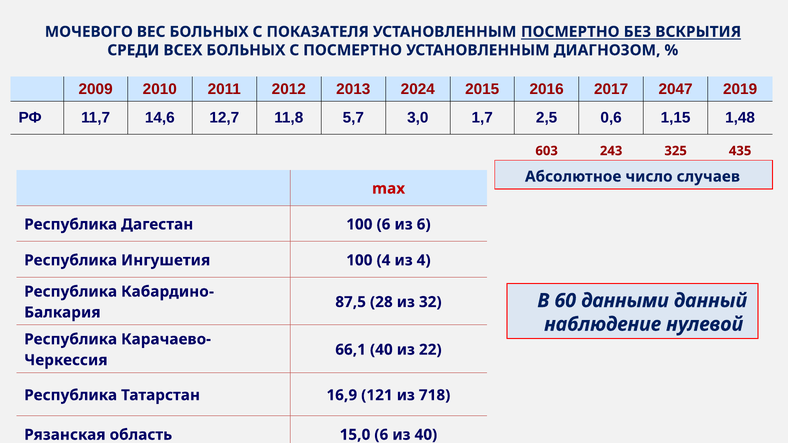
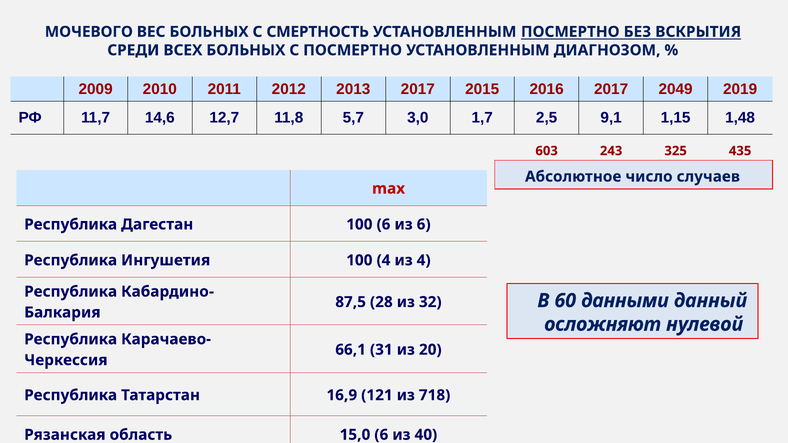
ПОКАЗАТЕЛЯ: ПОКАЗАТЕЛЯ -> СМЕРТНОСТЬ
2013 2024: 2024 -> 2017
2047: 2047 -> 2049
0,6: 0,6 -> 9,1
наблюдение: наблюдение -> осложняют
66,1 40: 40 -> 31
22: 22 -> 20
